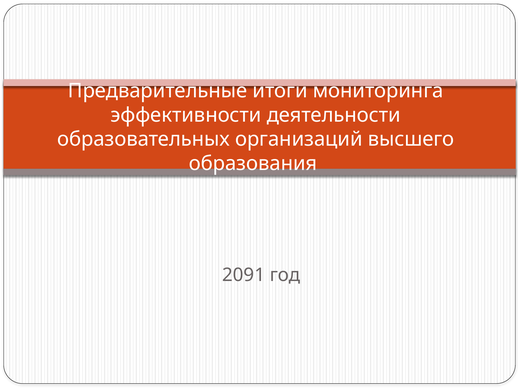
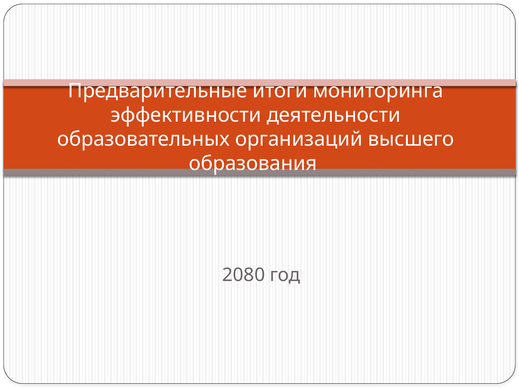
2091: 2091 -> 2080
